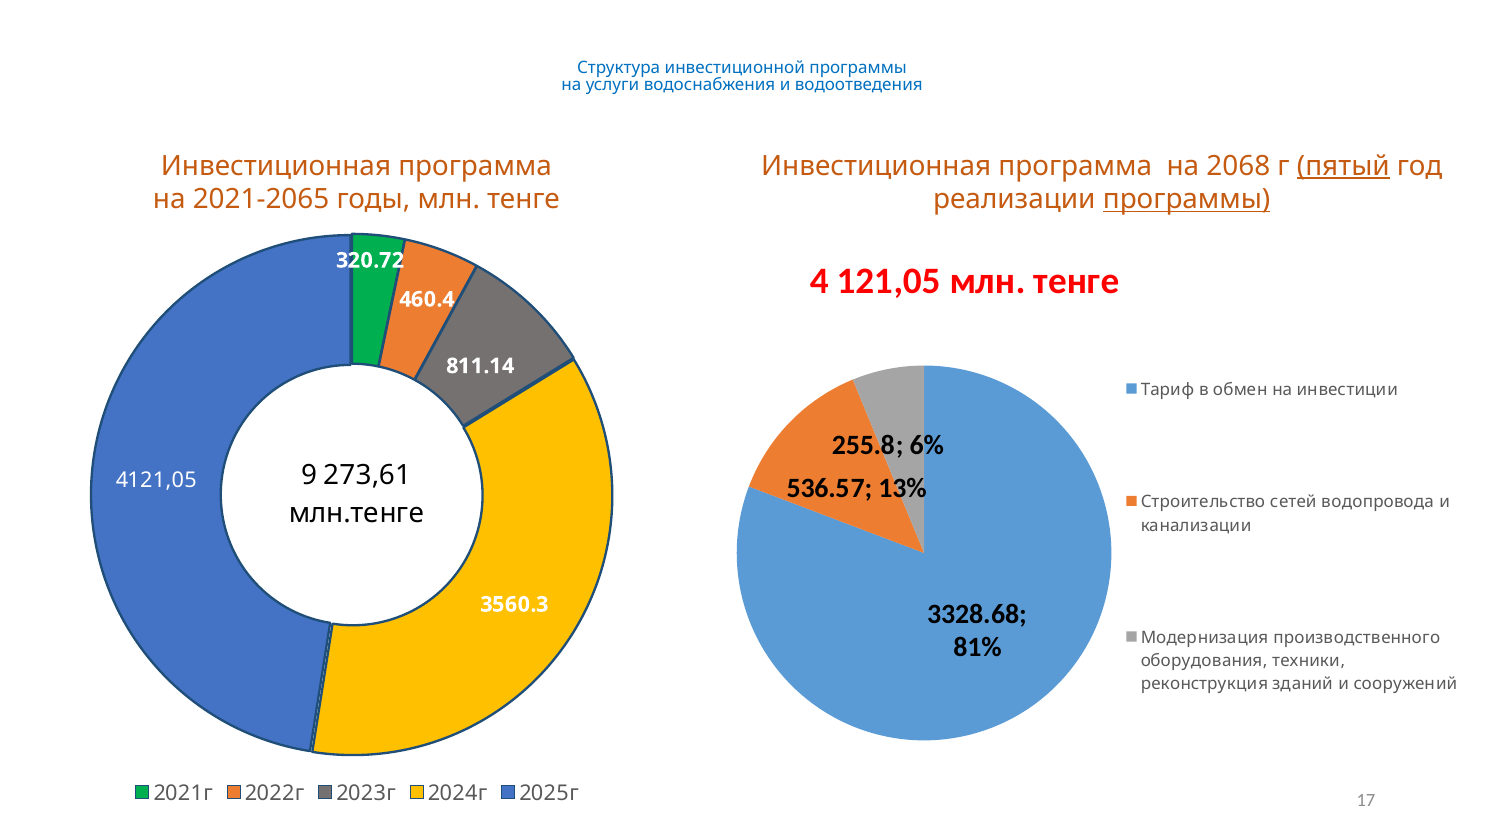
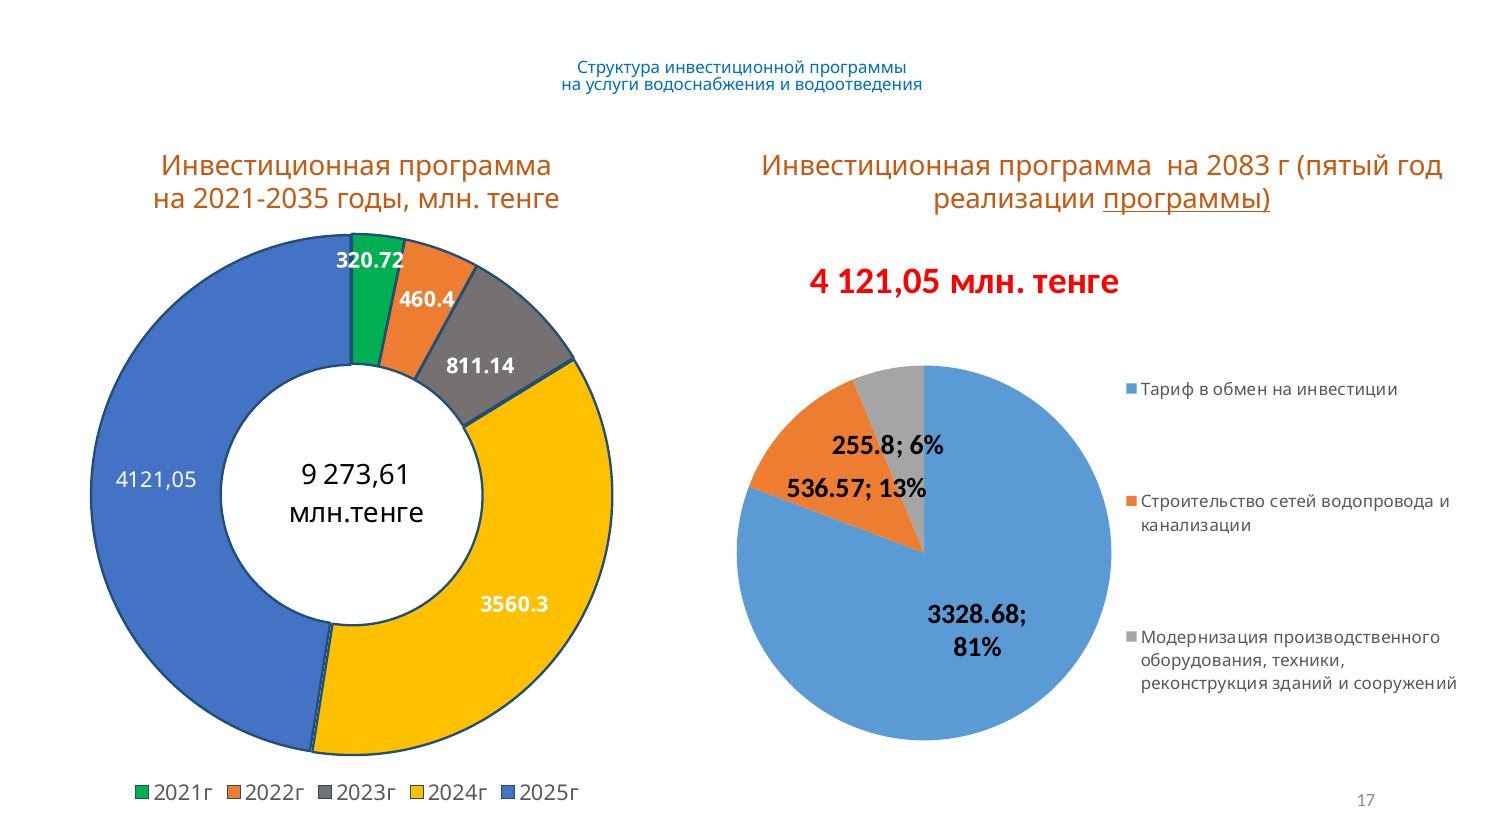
2068: 2068 -> 2083
пятый underline: present -> none
2021-2065: 2021-2065 -> 2021-2035
